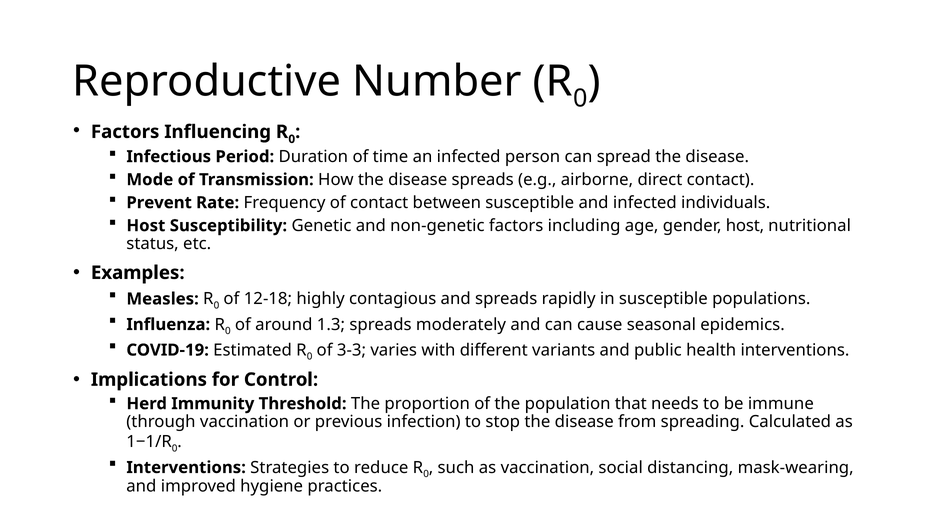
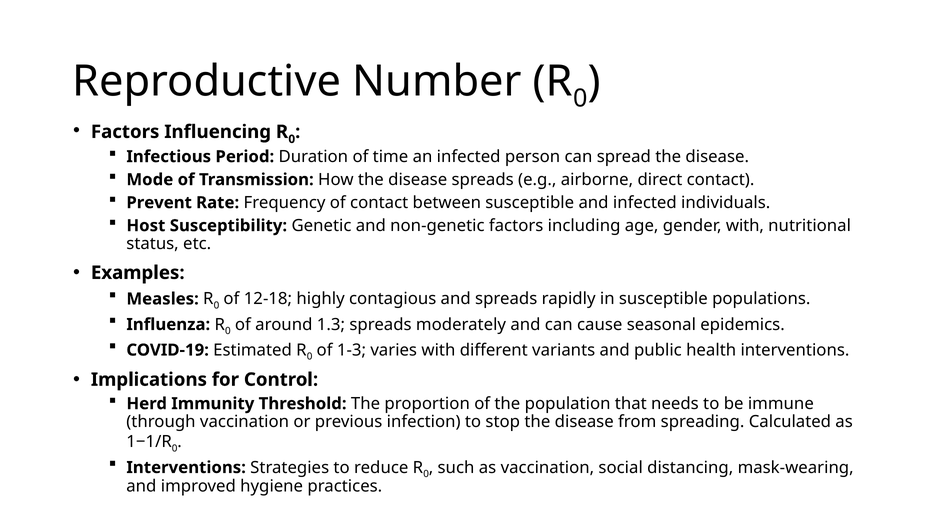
gender host: host -> with
3-3: 3-3 -> 1-3
